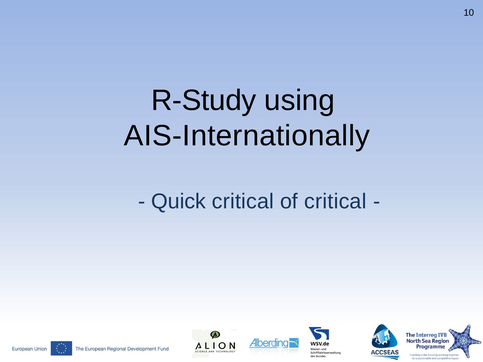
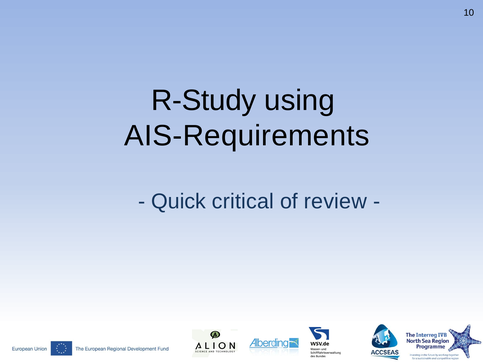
AIS-Internationally: AIS-Internationally -> AIS-Requirements
of critical: critical -> review
